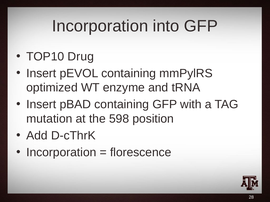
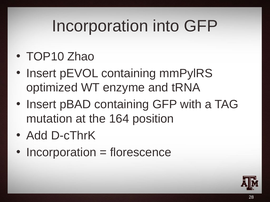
Drug: Drug -> Zhao
598: 598 -> 164
